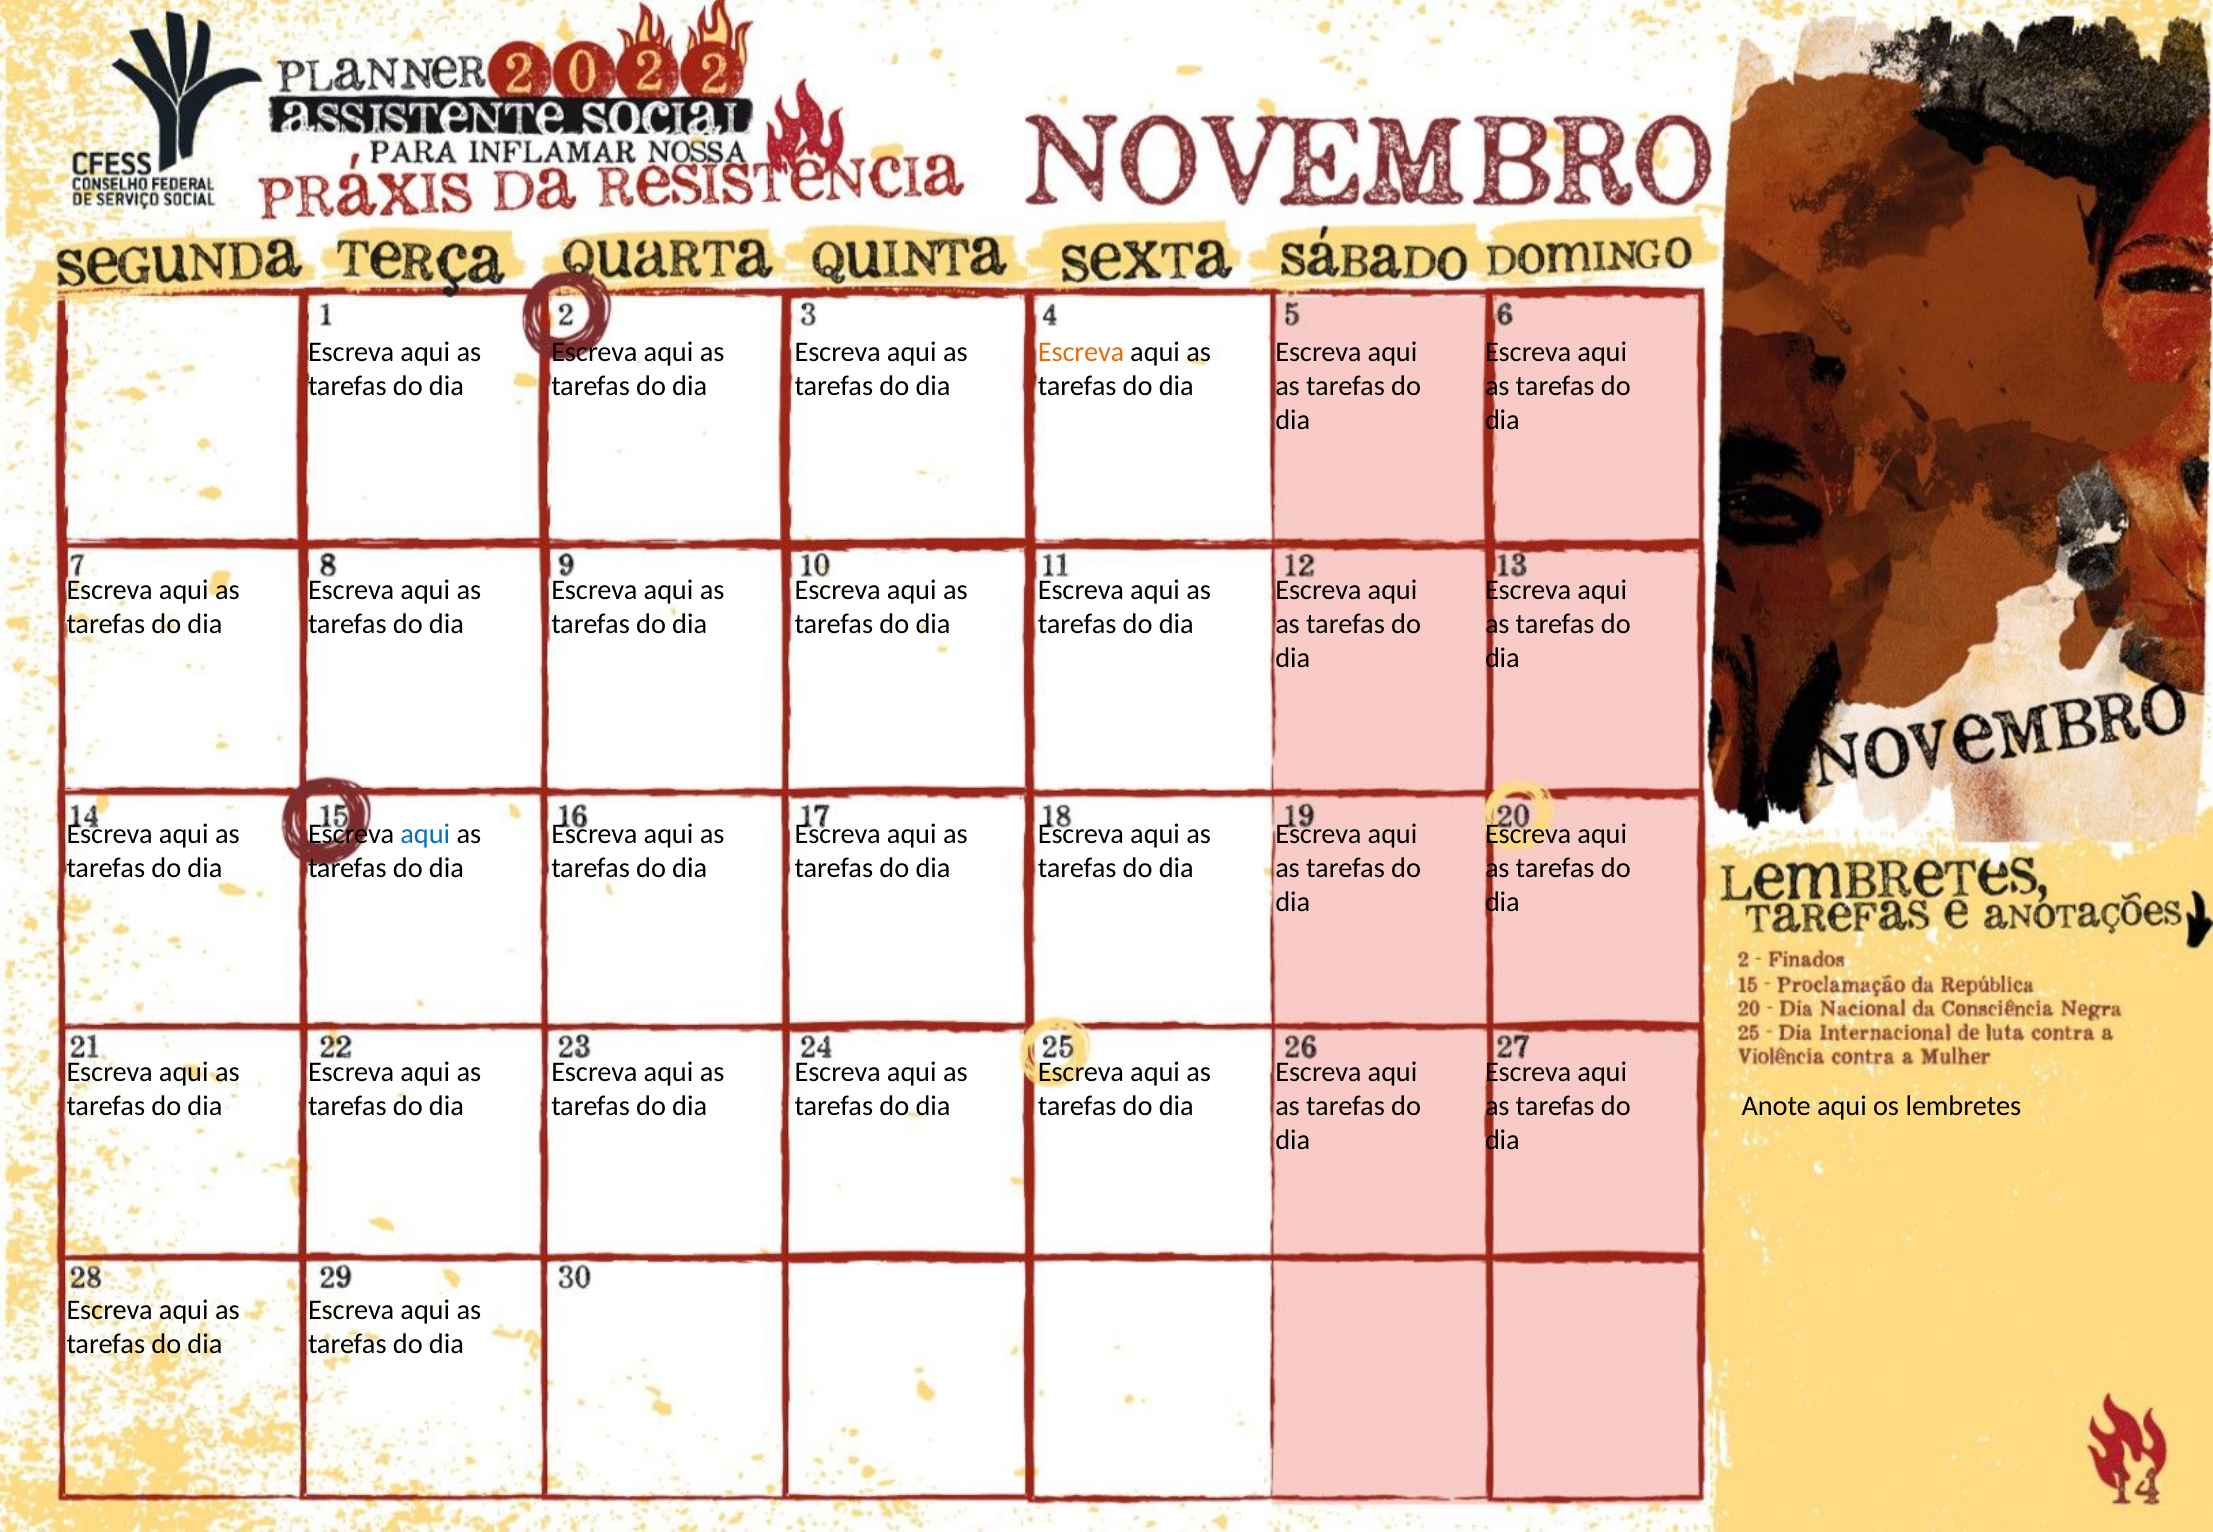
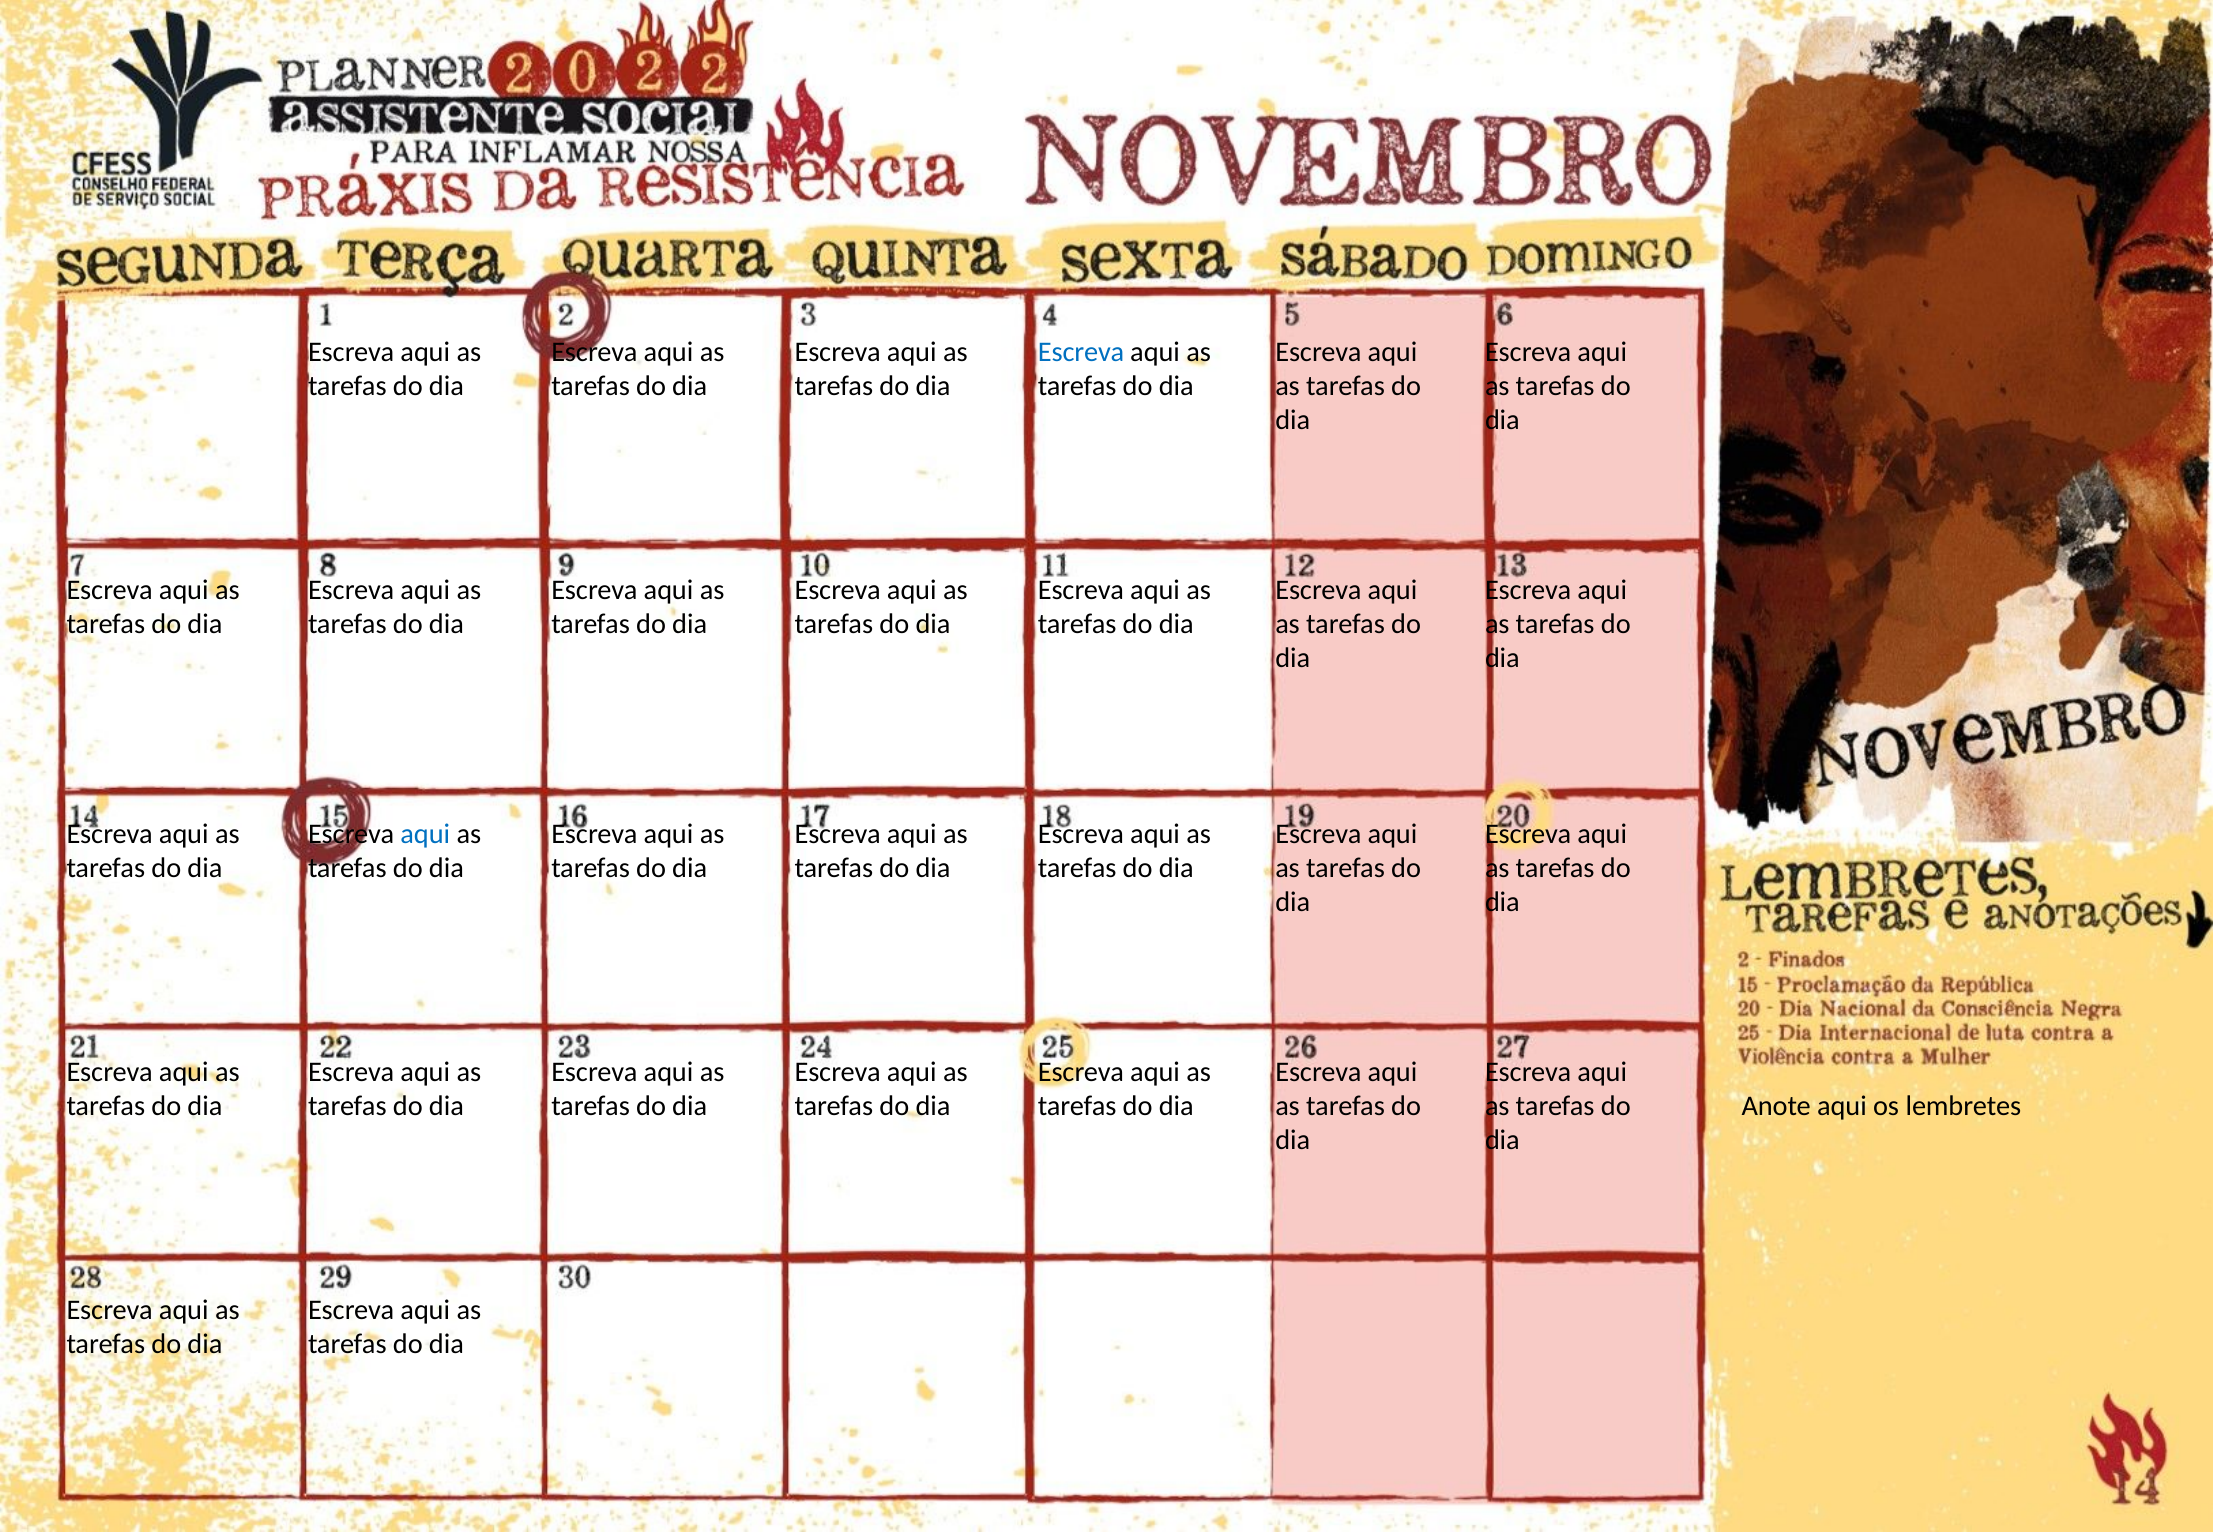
Escreva at (1081, 352) colour: orange -> blue
